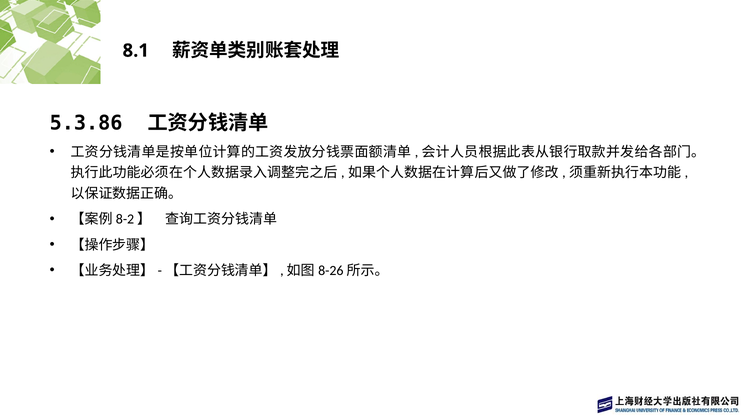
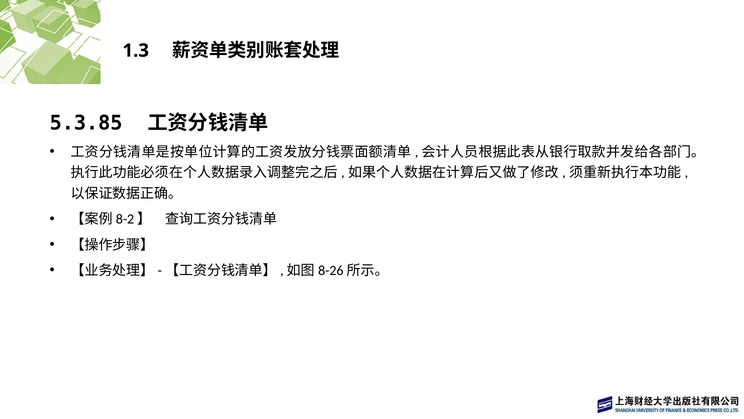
8.1: 8.1 -> 1.3
5.3.86: 5.3.86 -> 5.3.85
